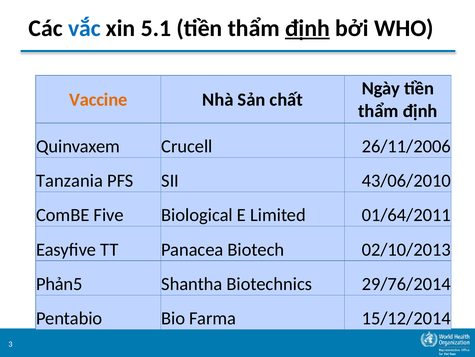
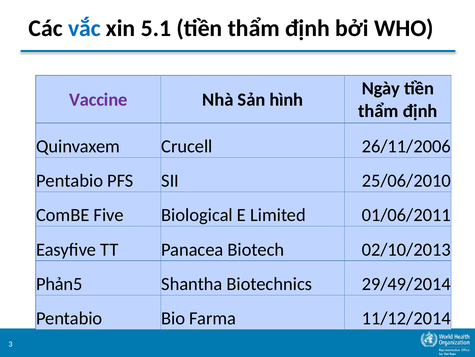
định at (307, 28) underline: present -> none
Vaccine colour: orange -> purple
chất: chất -> hình
Tanzania at (70, 180): Tanzania -> Pentabio
43/06/2010: 43/06/2010 -> 25/06/2010
01/64/2011: 01/64/2011 -> 01/06/2011
29/76/2014: 29/76/2014 -> 29/49/2014
15/12/2014: 15/12/2014 -> 11/12/2014
